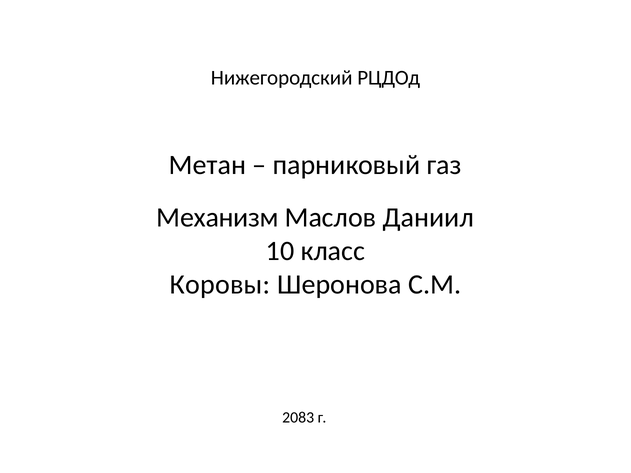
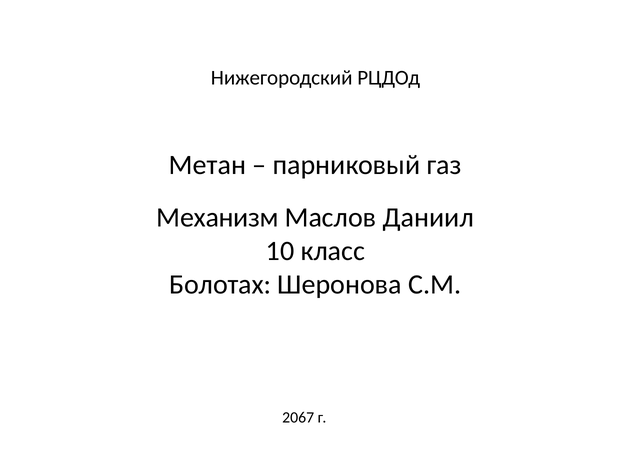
Коровы: Коровы -> Болотах
2083: 2083 -> 2067
